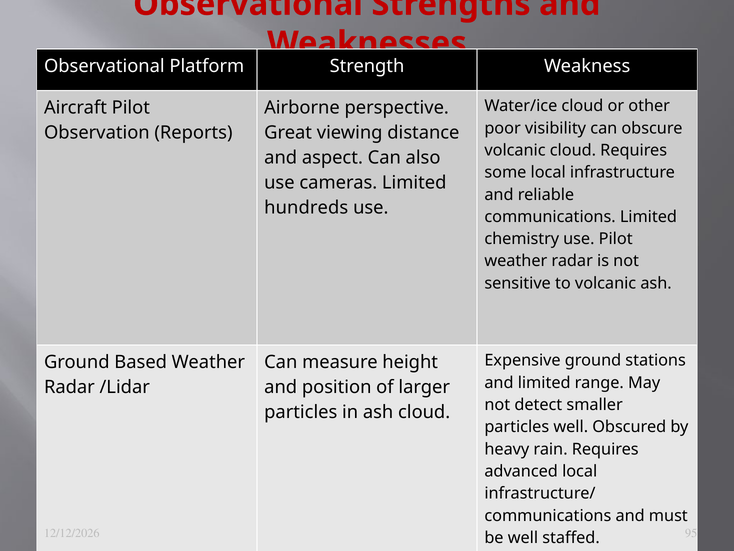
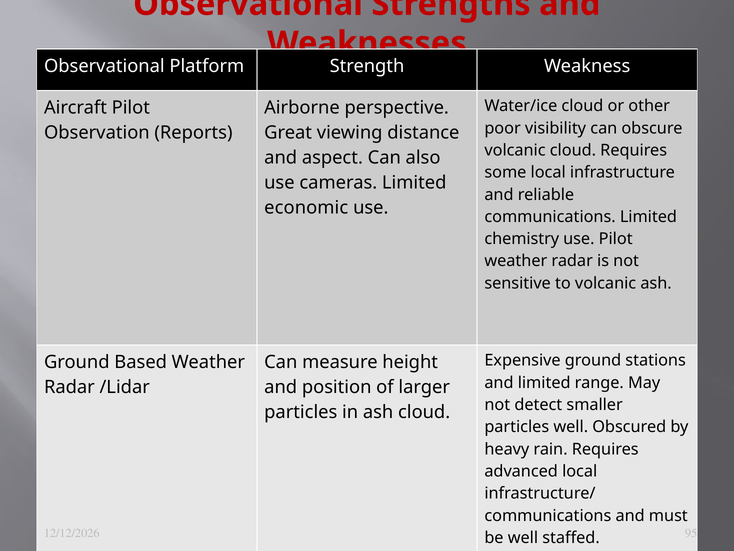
hundreds: hundreds -> economic
